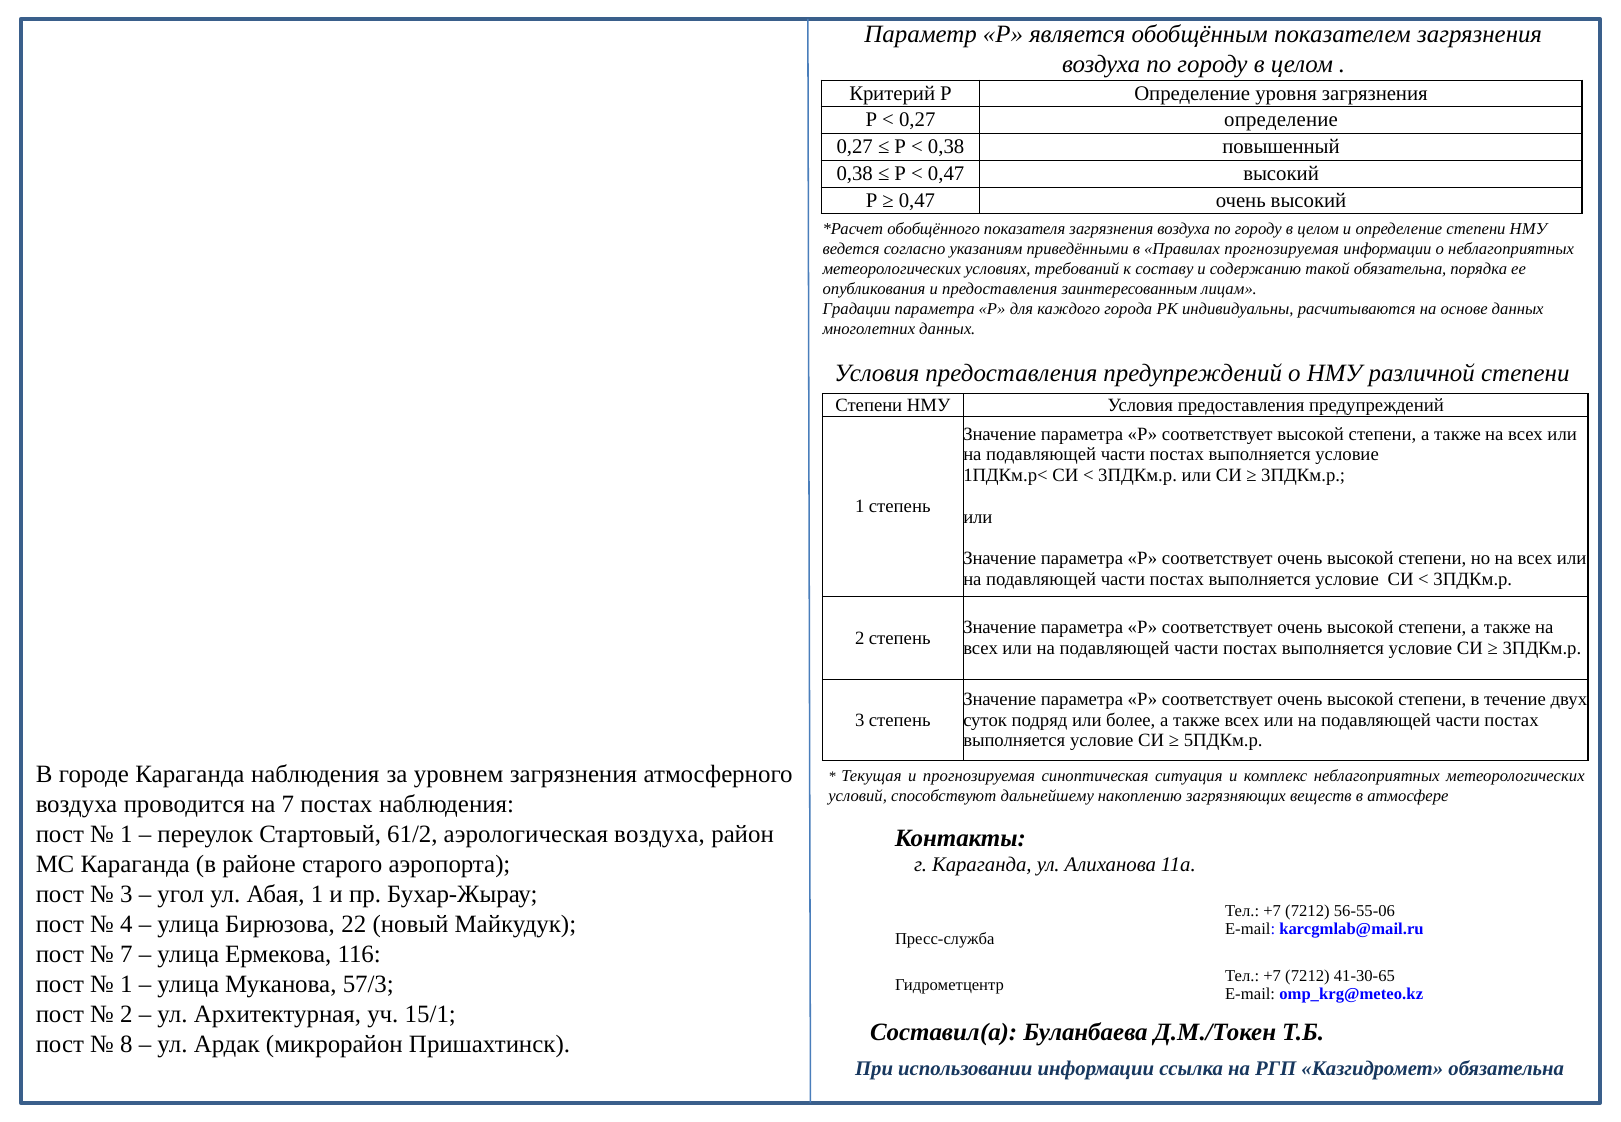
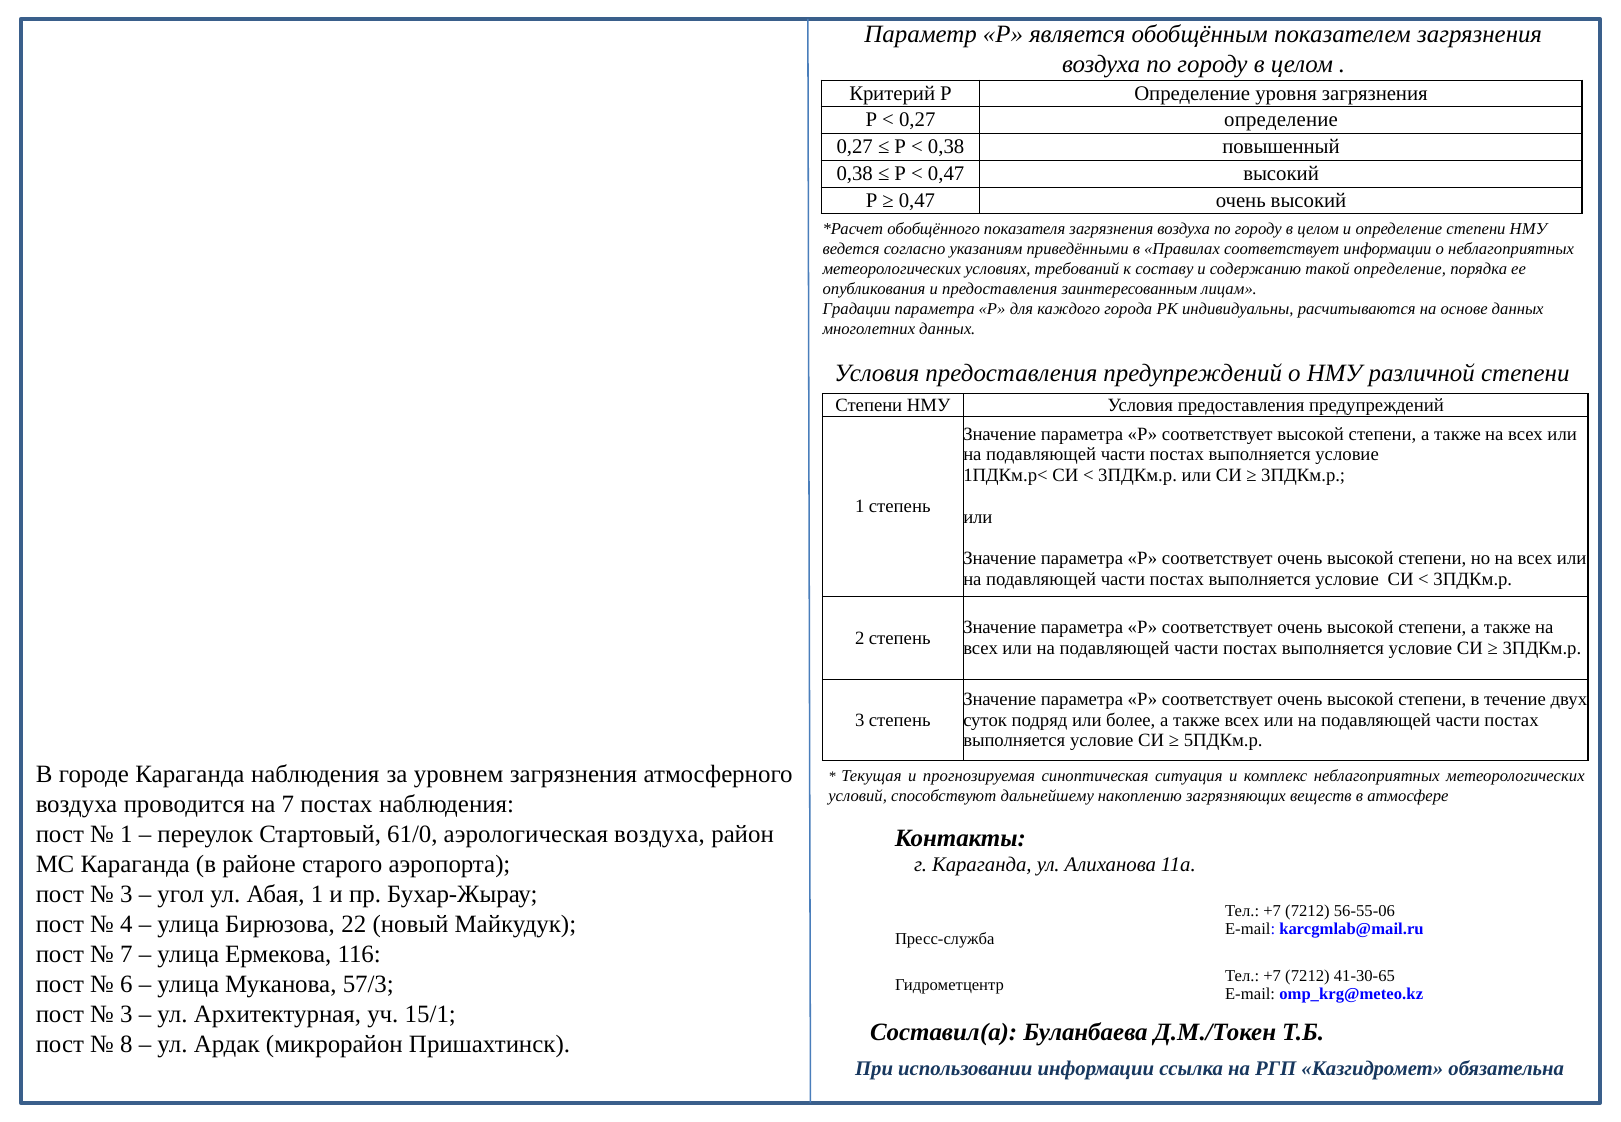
Правилах прогнозируемая: прогнозируемая -> соответствует
такой обязательна: обязательна -> определение
61/2: 61/2 -> 61/0
1 at (126, 984): 1 -> 6
2 at (126, 1014): 2 -> 3
